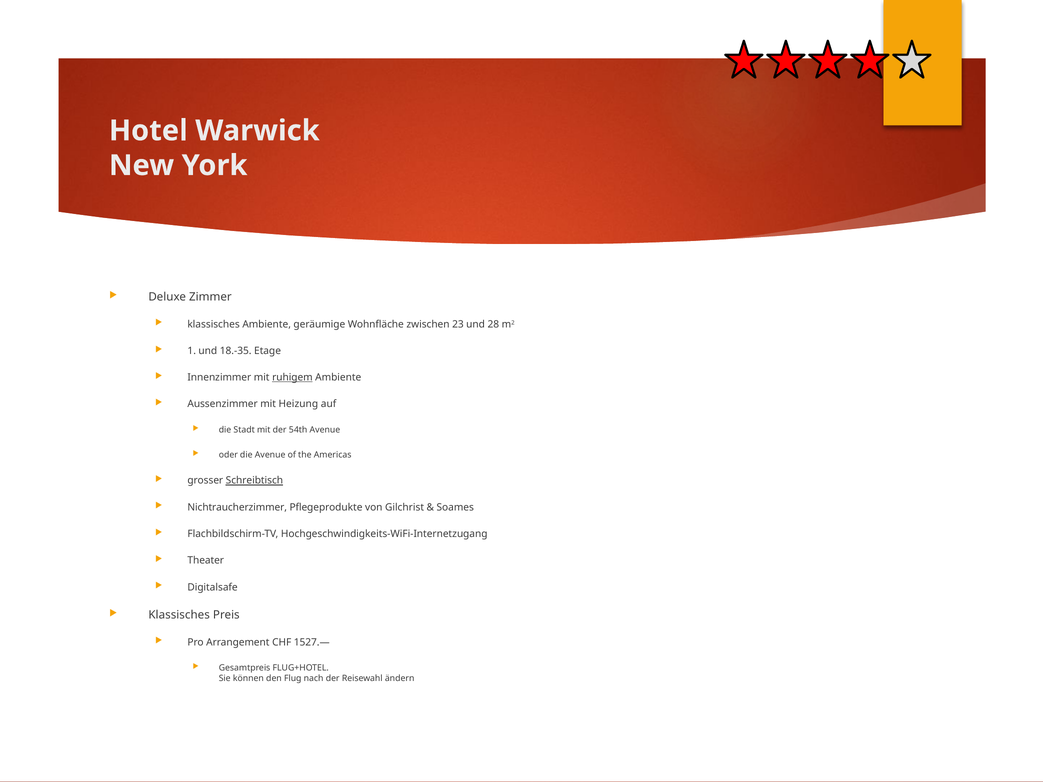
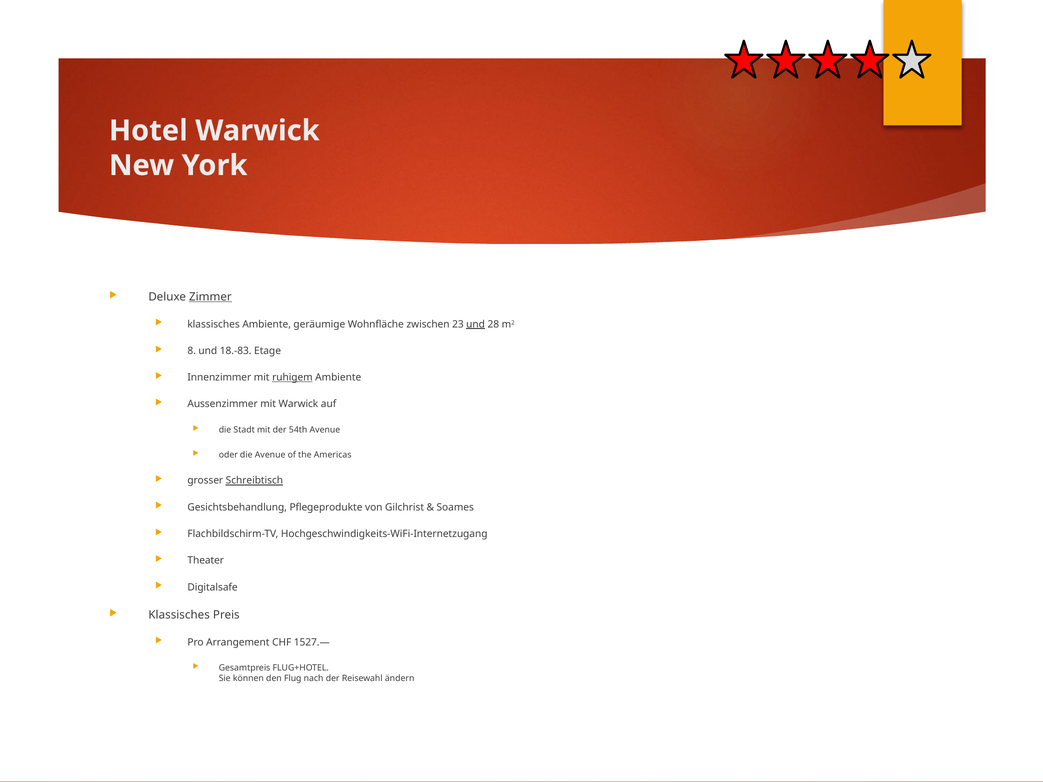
Zimmer underline: none -> present
und at (476, 324) underline: none -> present
1: 1 -> 8
18.-35: 18.-35 -> 18.-83
mit Heizung: Heizung -> Warwick
Nichtraucherzimmer: Nichtraucherzimmer -> Gesichtsbehandlung
